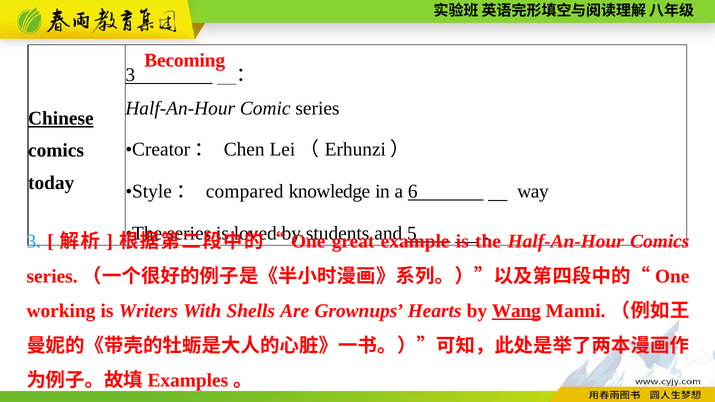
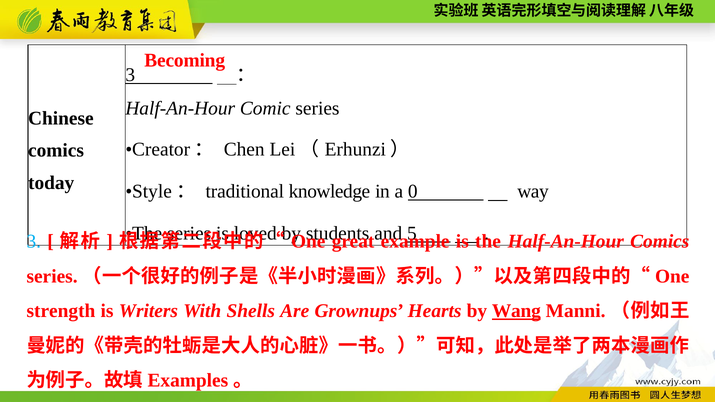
Chinese underline: present -> none
compared: compared -> traditional
6: 6 -> 0
working: working -> strength
